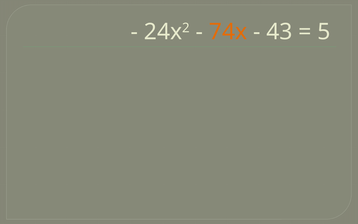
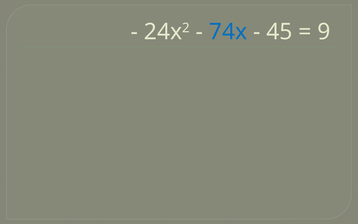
74x colour: orange -> blue
43: 43 -> 45
5: 5 -> 9
